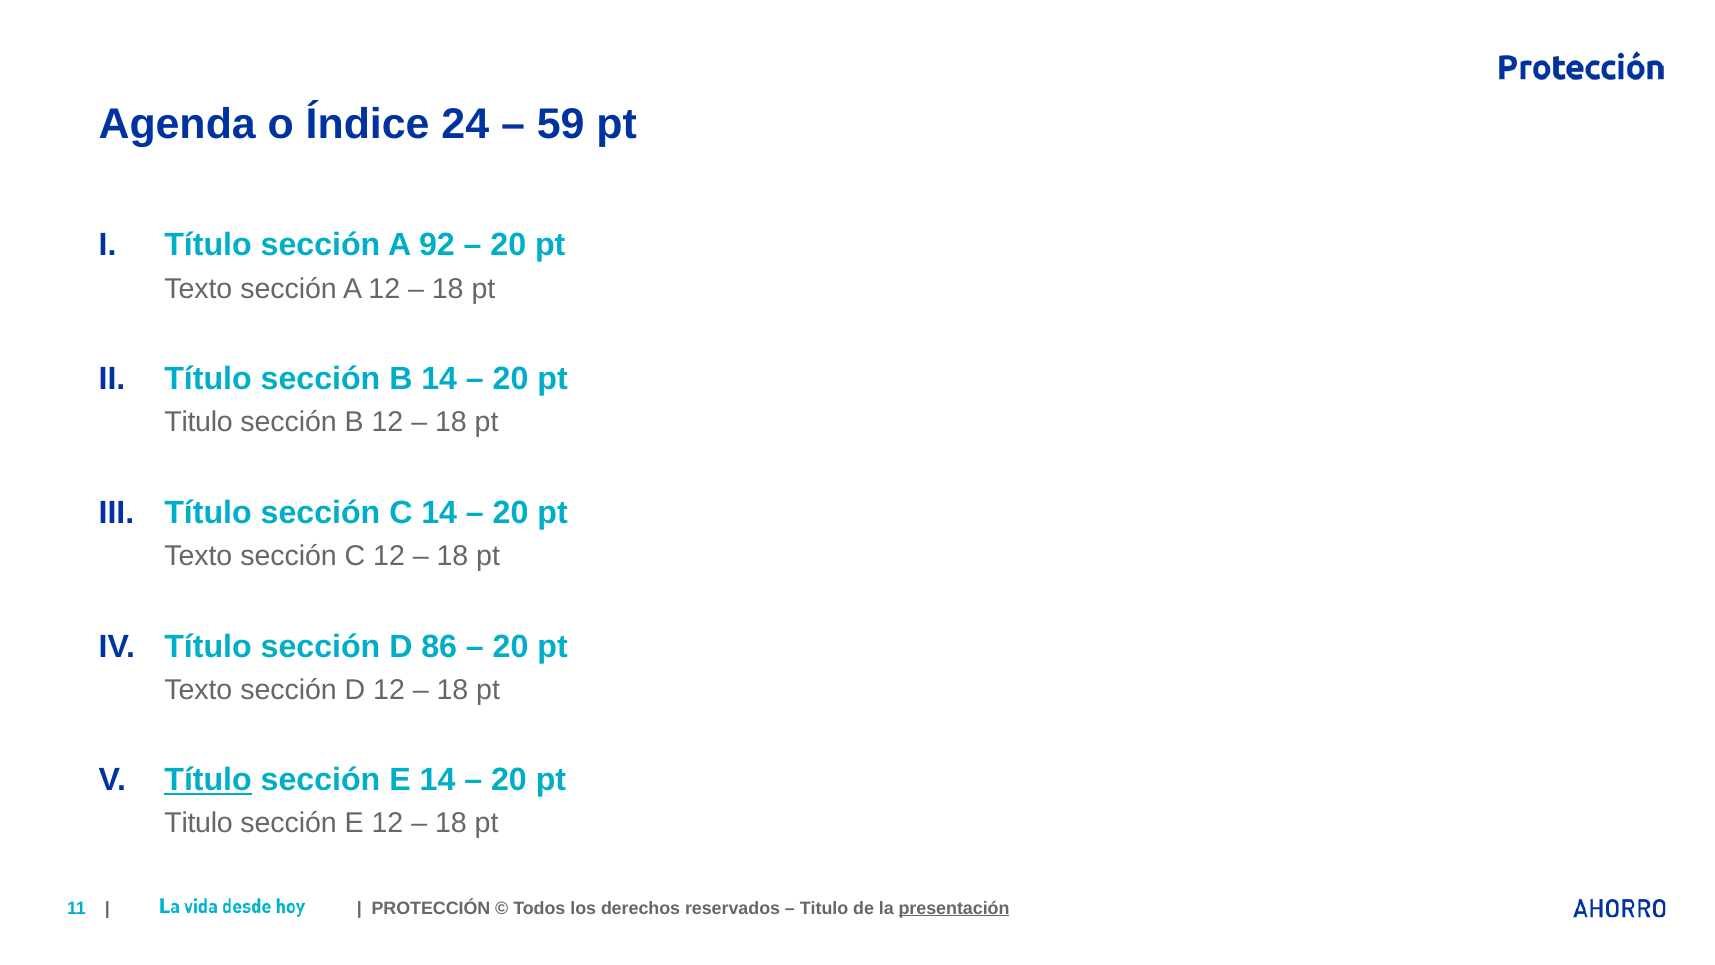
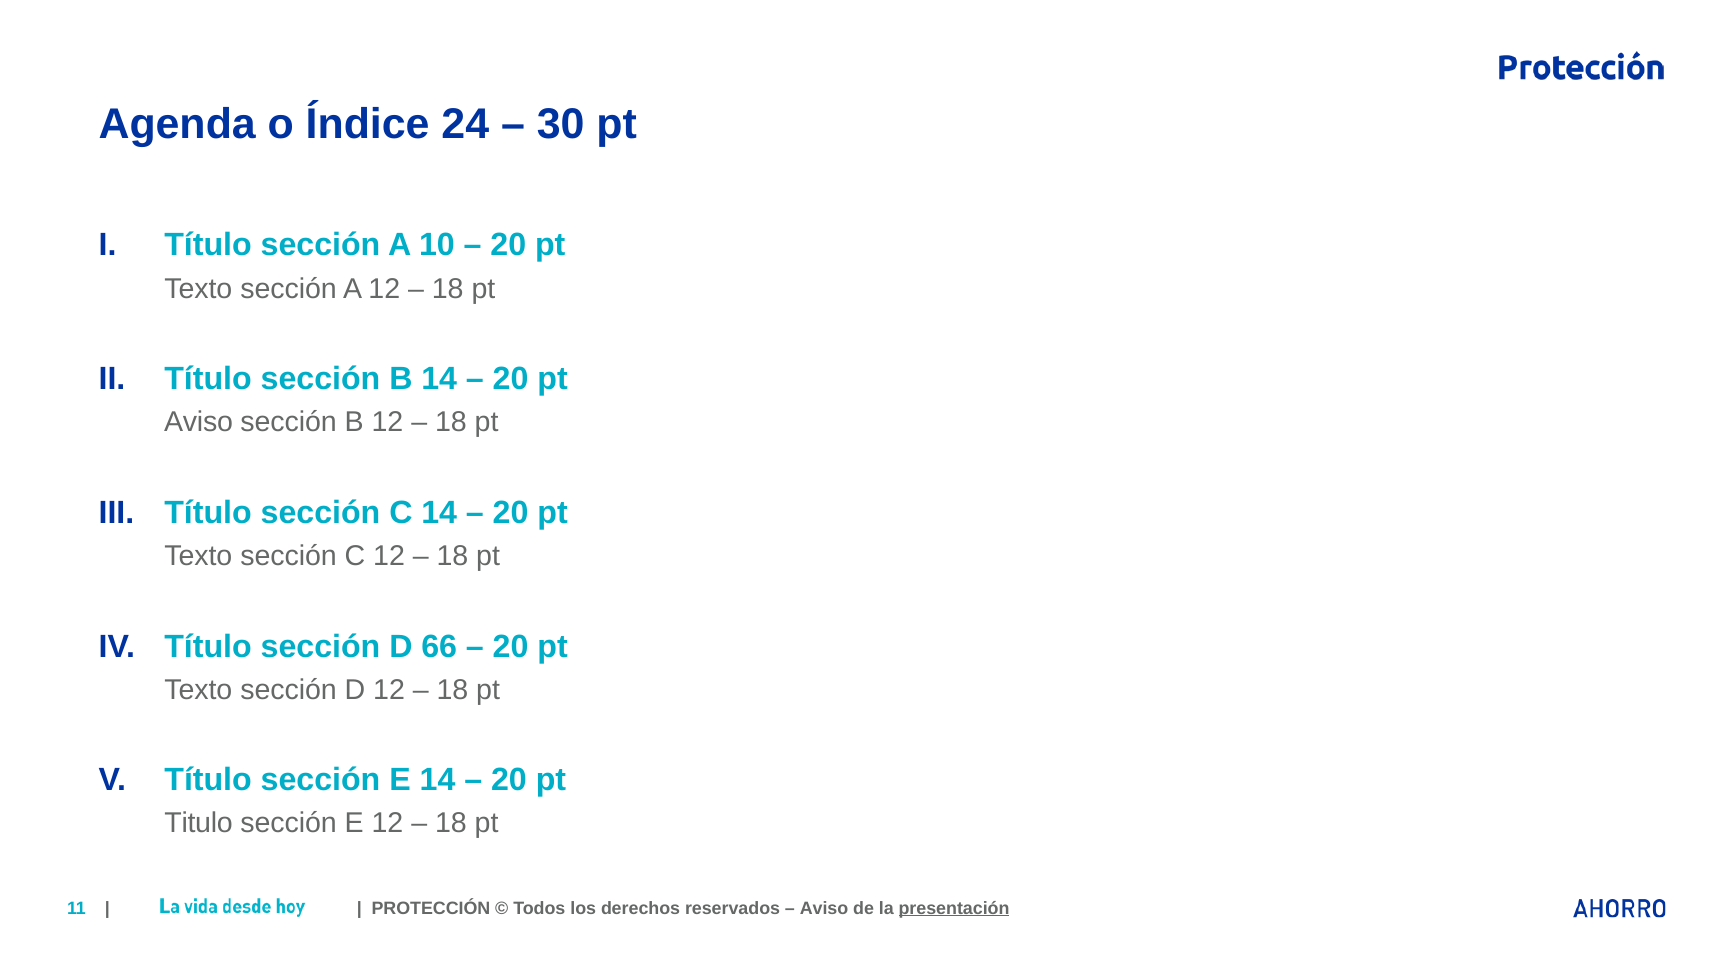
59: 59 -> 30
92: 92 -> 10
Titulo at (199, 422): Titulo -> Aviso
86: 86 -> 66
Título at (208, 780) underline: present -> none
Titulo at (824, 908): Titulo -> Aviso
